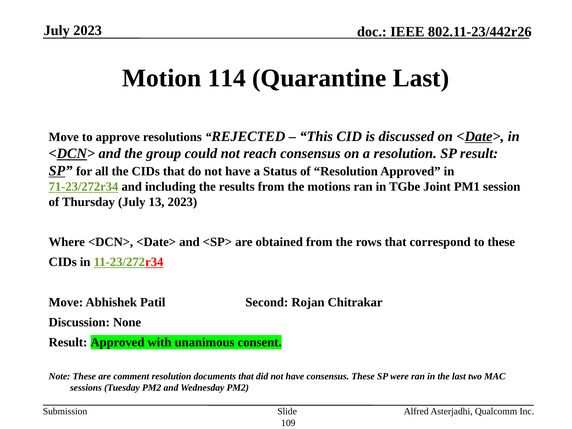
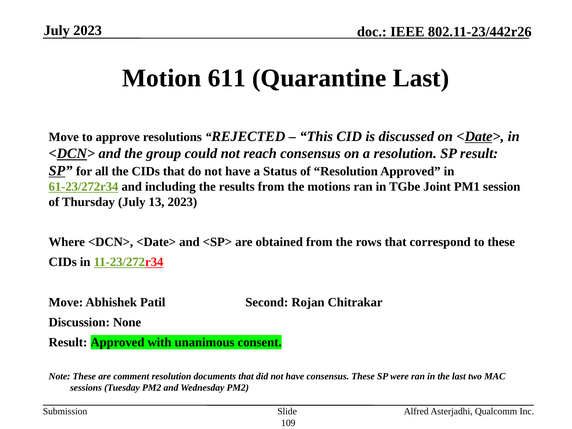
114: 114 -> 611
71-23/272r34: 71-23/272r34 -> 61-23/272r34
